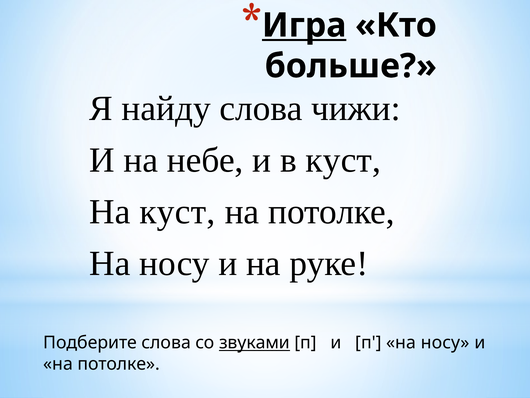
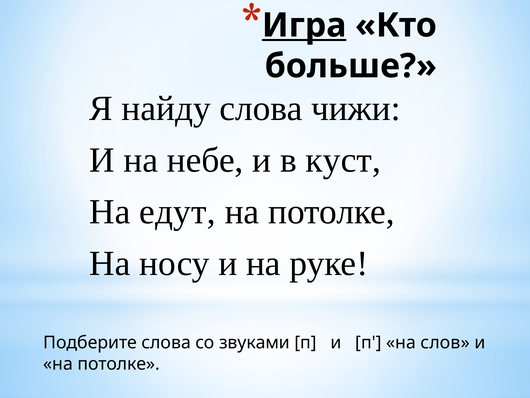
На куст: куст -> едут
звуками underline: present -> none
п на носу: носу -> слов
